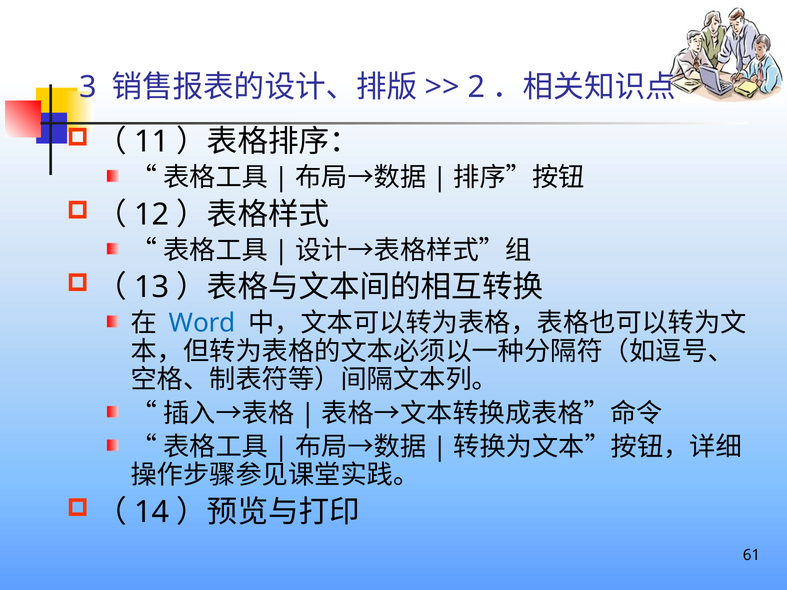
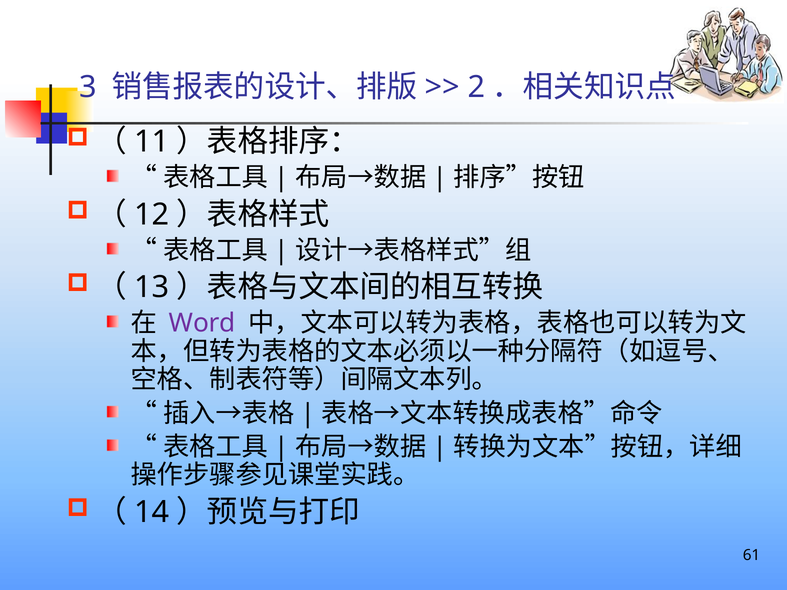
Word colour: blue -> purple
